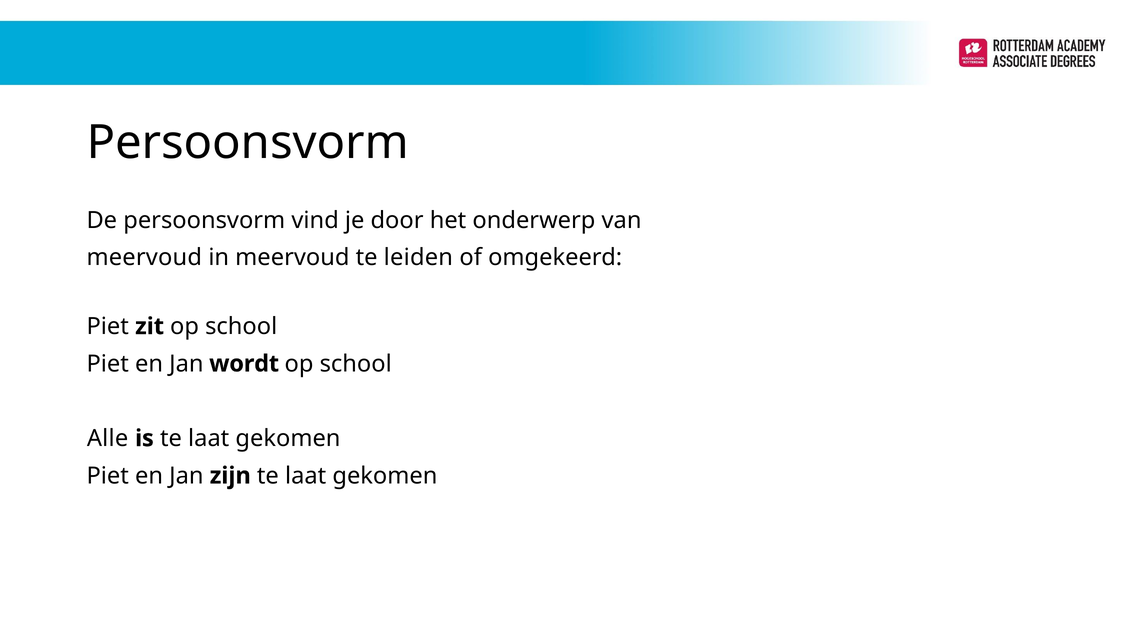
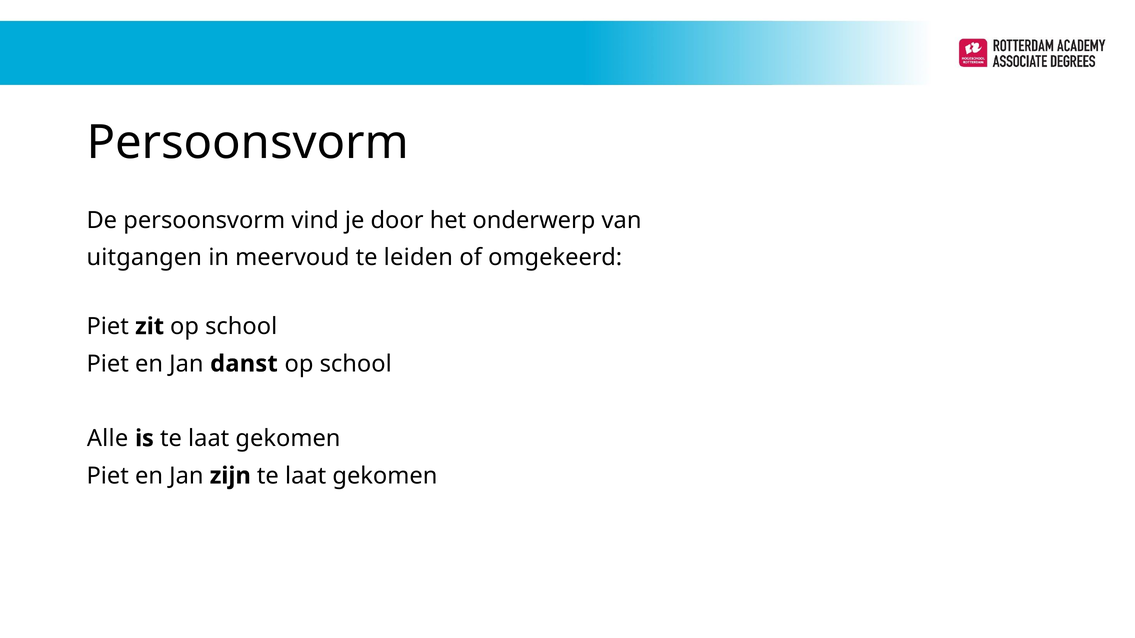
meervoud at (144, 258): meervoud -> uitgangen
wordt: wordt -> danst
